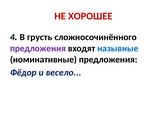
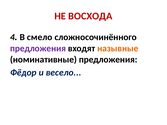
ХОРОШЕЕ: ХОРОШЕЕ -> ВОСХОДА
грусть: грусть -> смело
назывные colour: blue -> orange
